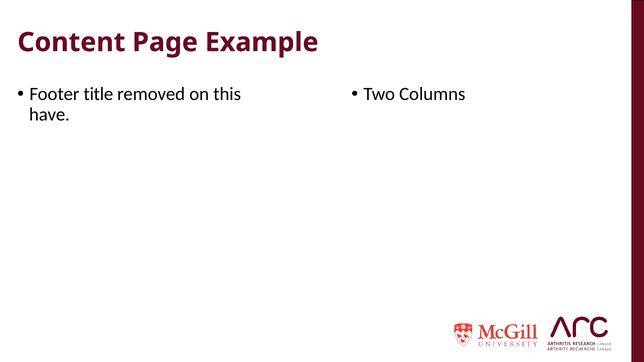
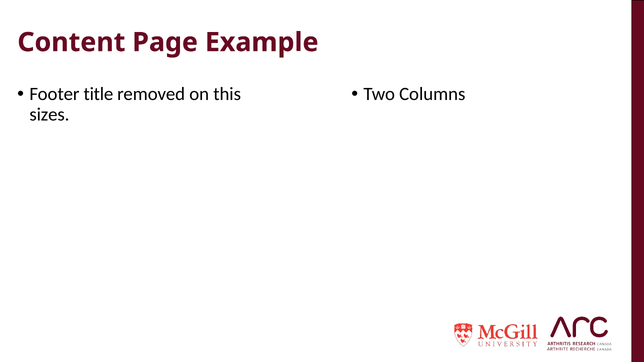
have: have -> sizes
